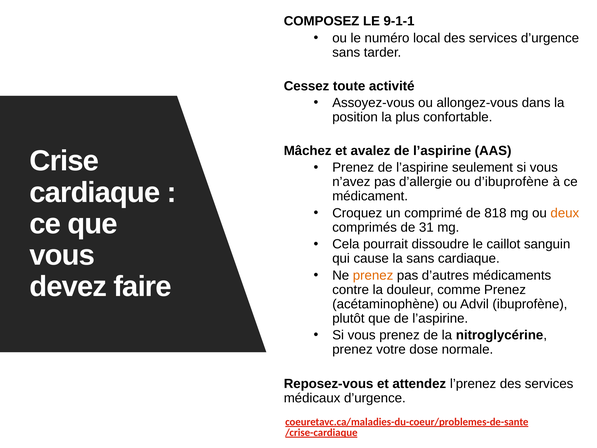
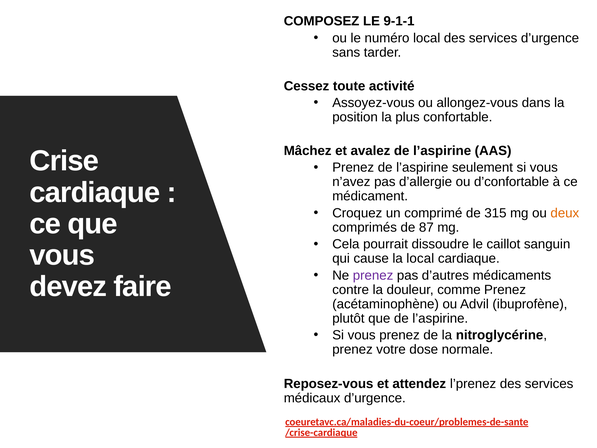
d’ibuprofène: d’ibuprofène -> d’confortable
818: 818 -> 315
31: 31 -> 87
la sans: sans -> local
prenez at (373, 275) colour: orange -> purple
